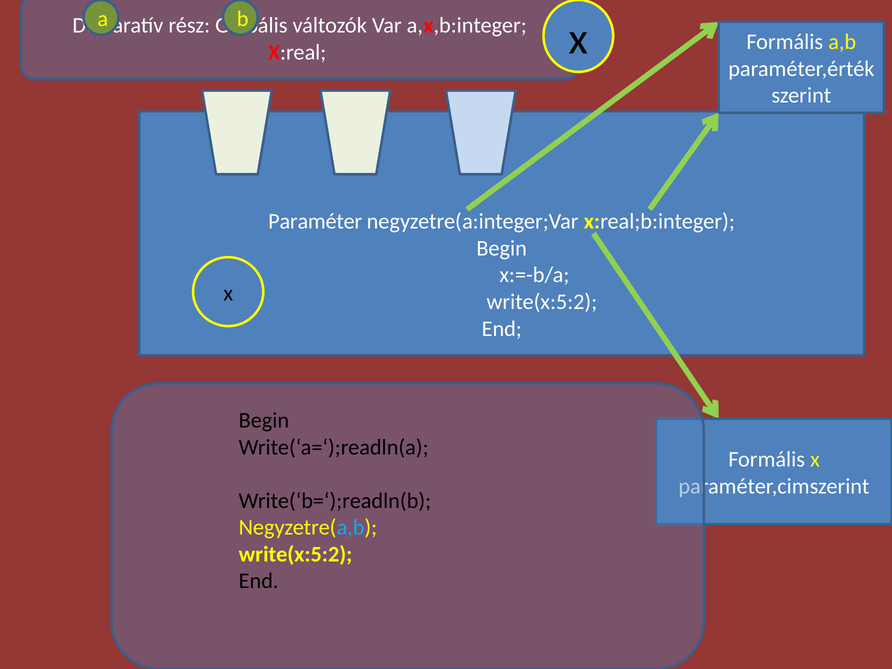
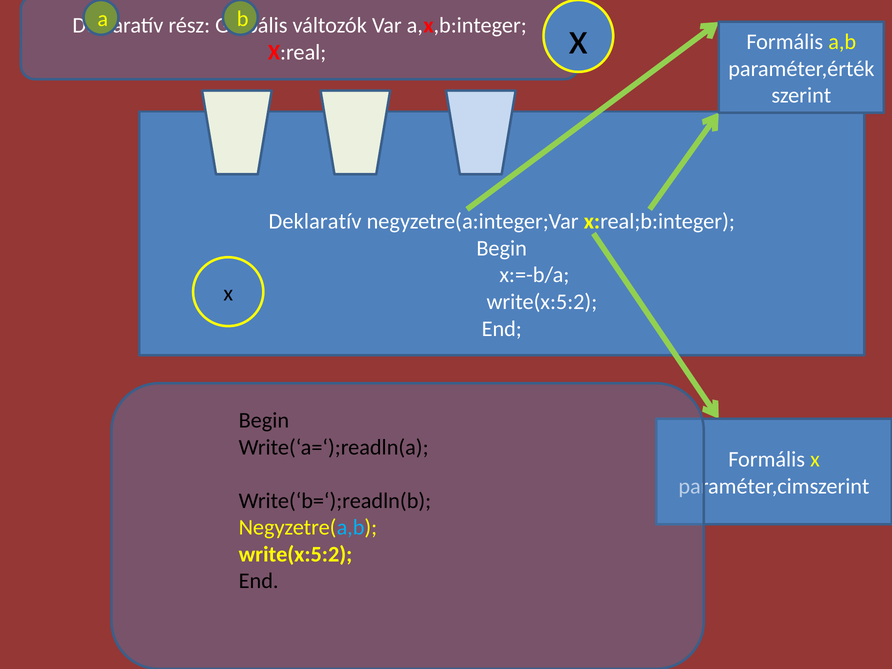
Paraméter at (315, 222): Paraméter -> Deklaratív
